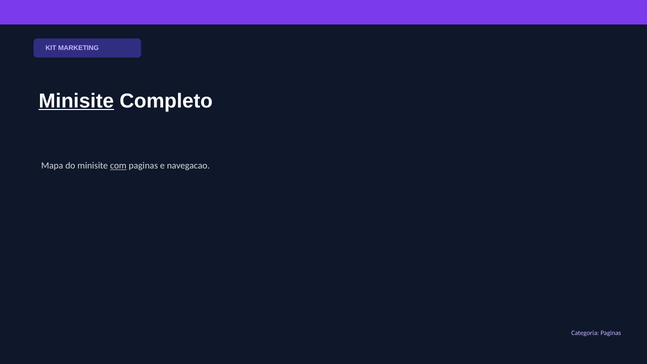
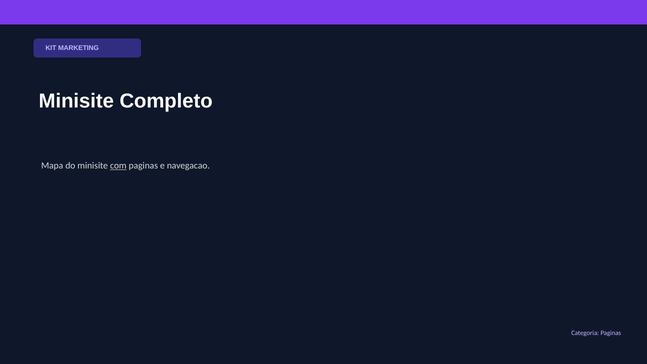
Minisite at (76, 101) underline: present -> none
